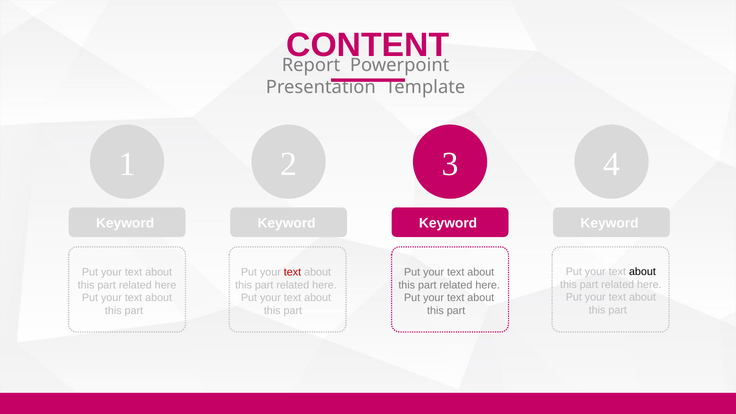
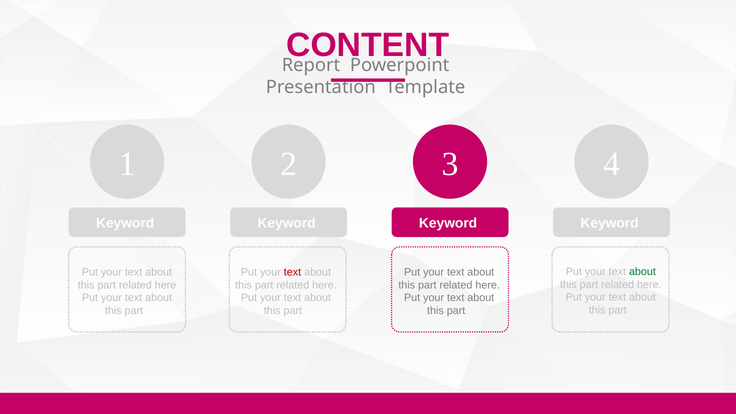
about at (642, 272) colour: black -> green
